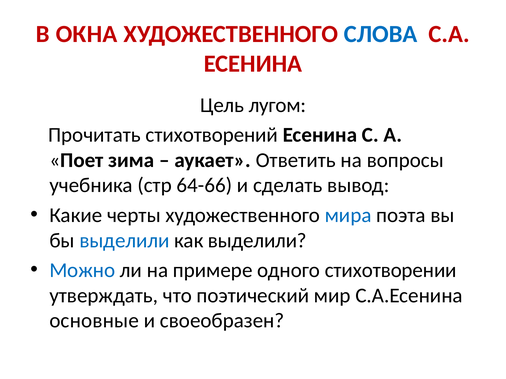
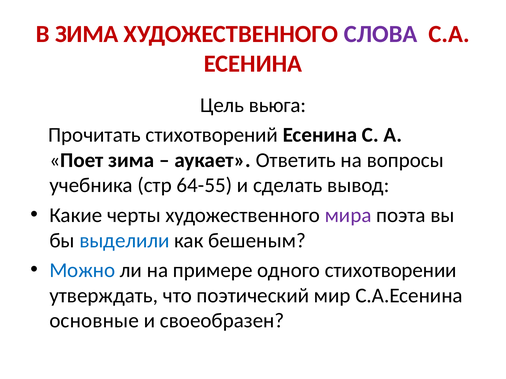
В ОКНА: ОКНА -> ЗИМА
СЛОВА colour: blue -> purple
лугом: лугом -> вьюга
64-66: 64-66 -> 64-55
мира colour: blue -> purple
как выделили: выделили -> бешеным
